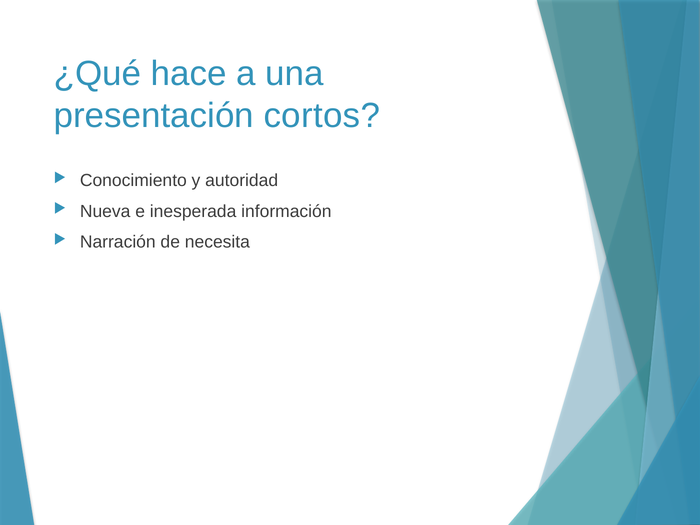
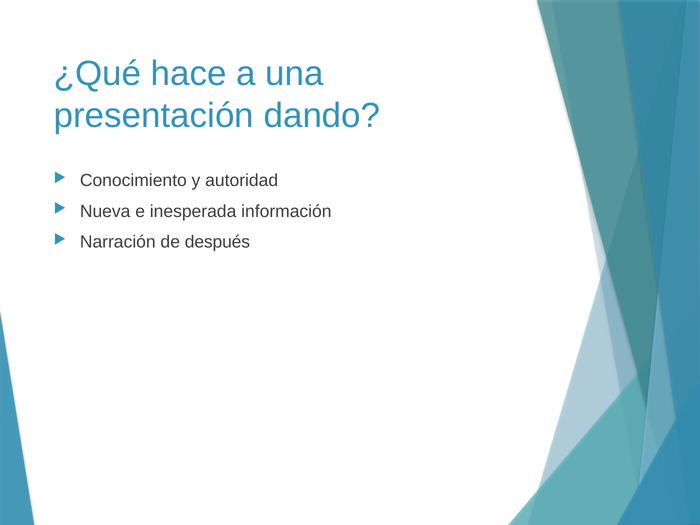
cortos: cortos -> dando
necesita: necesita -> después
